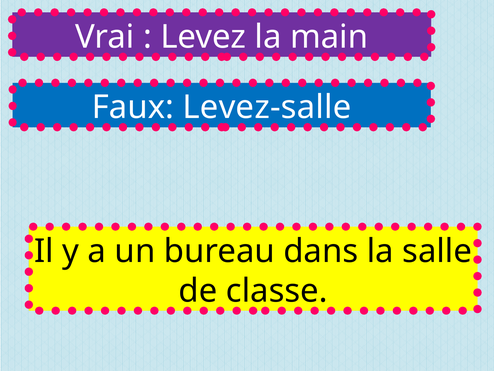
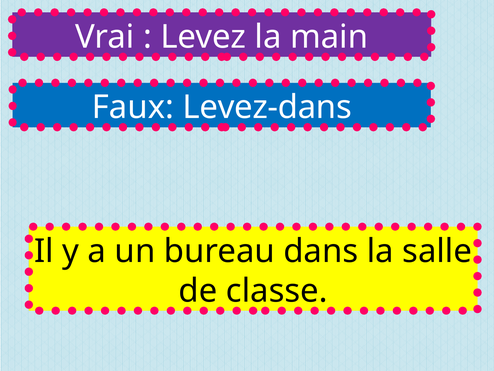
Levez-salle: Levez-salle -> Levez-dans
